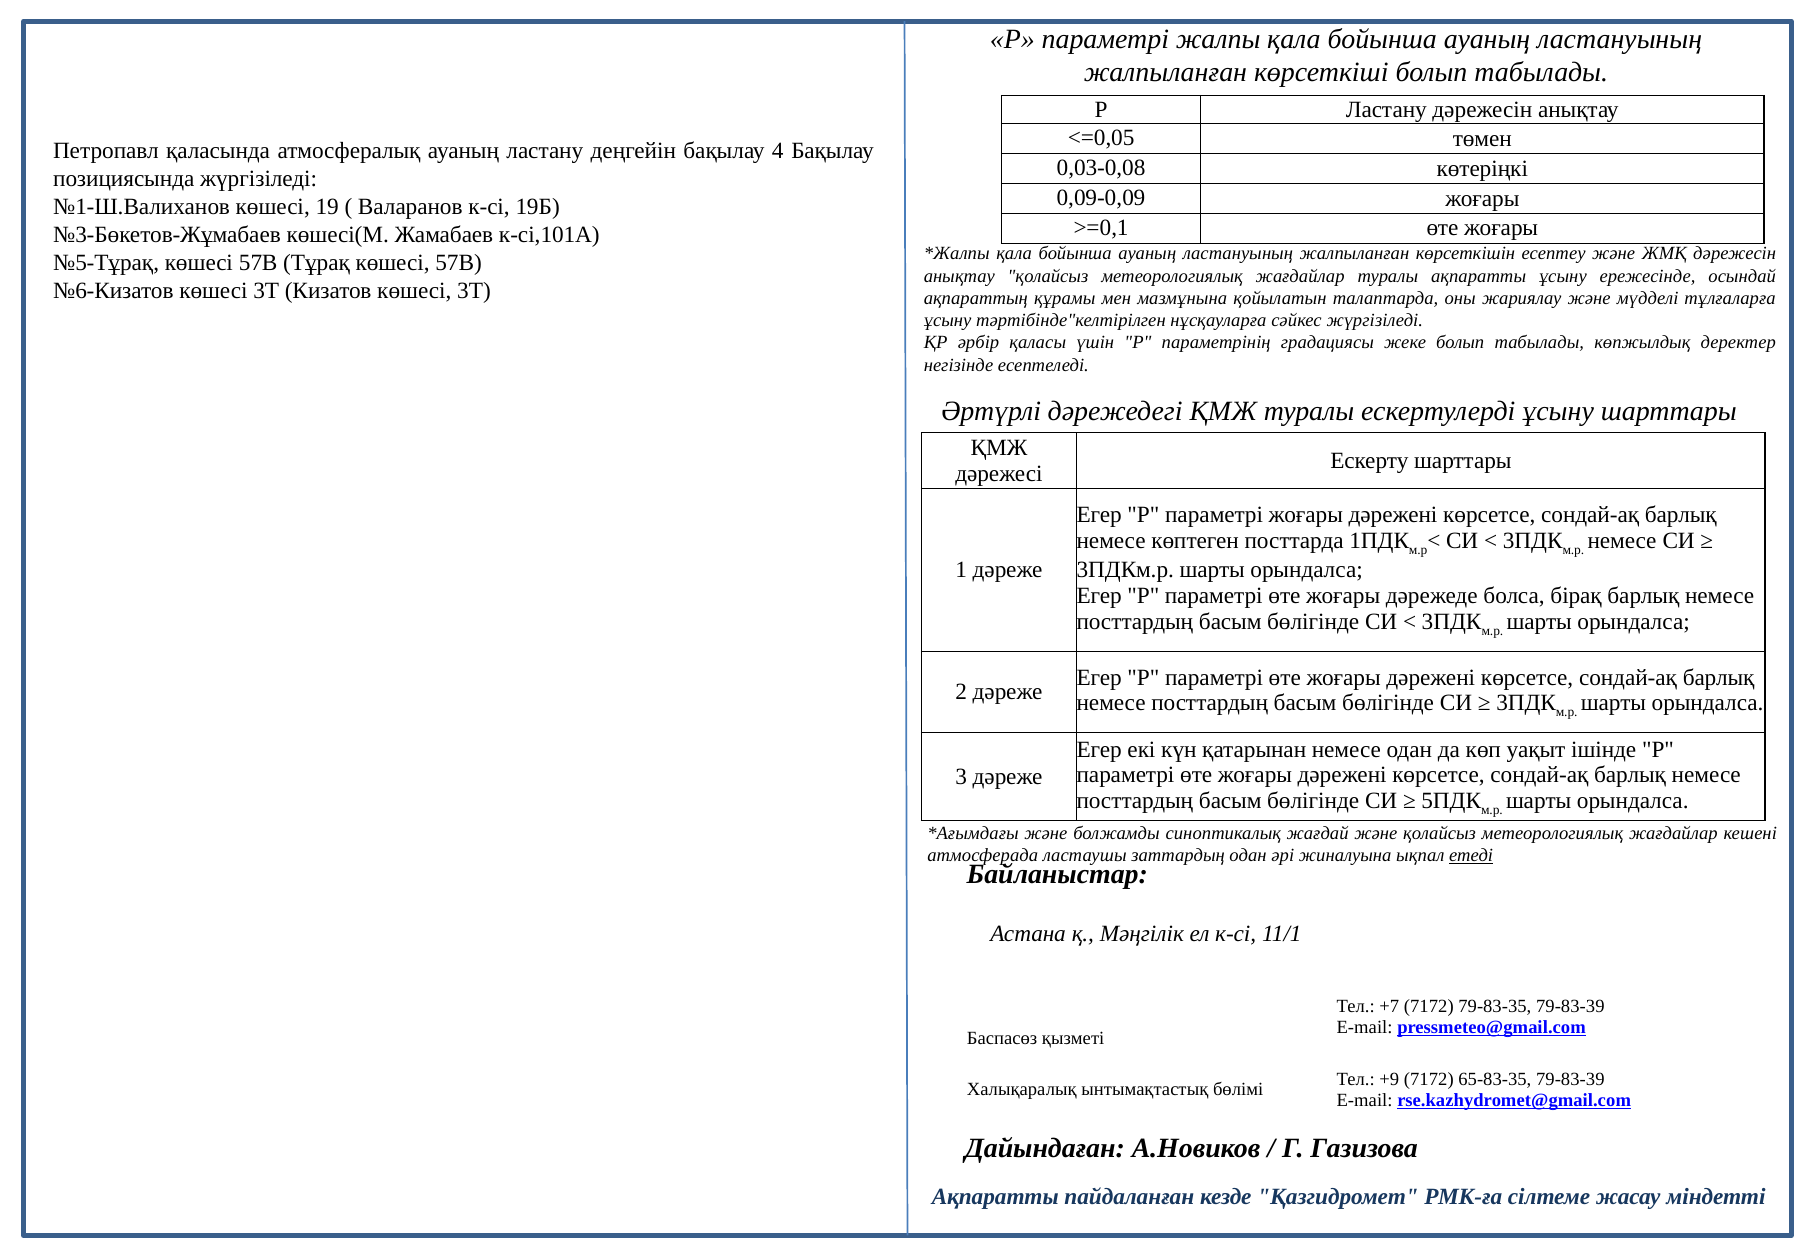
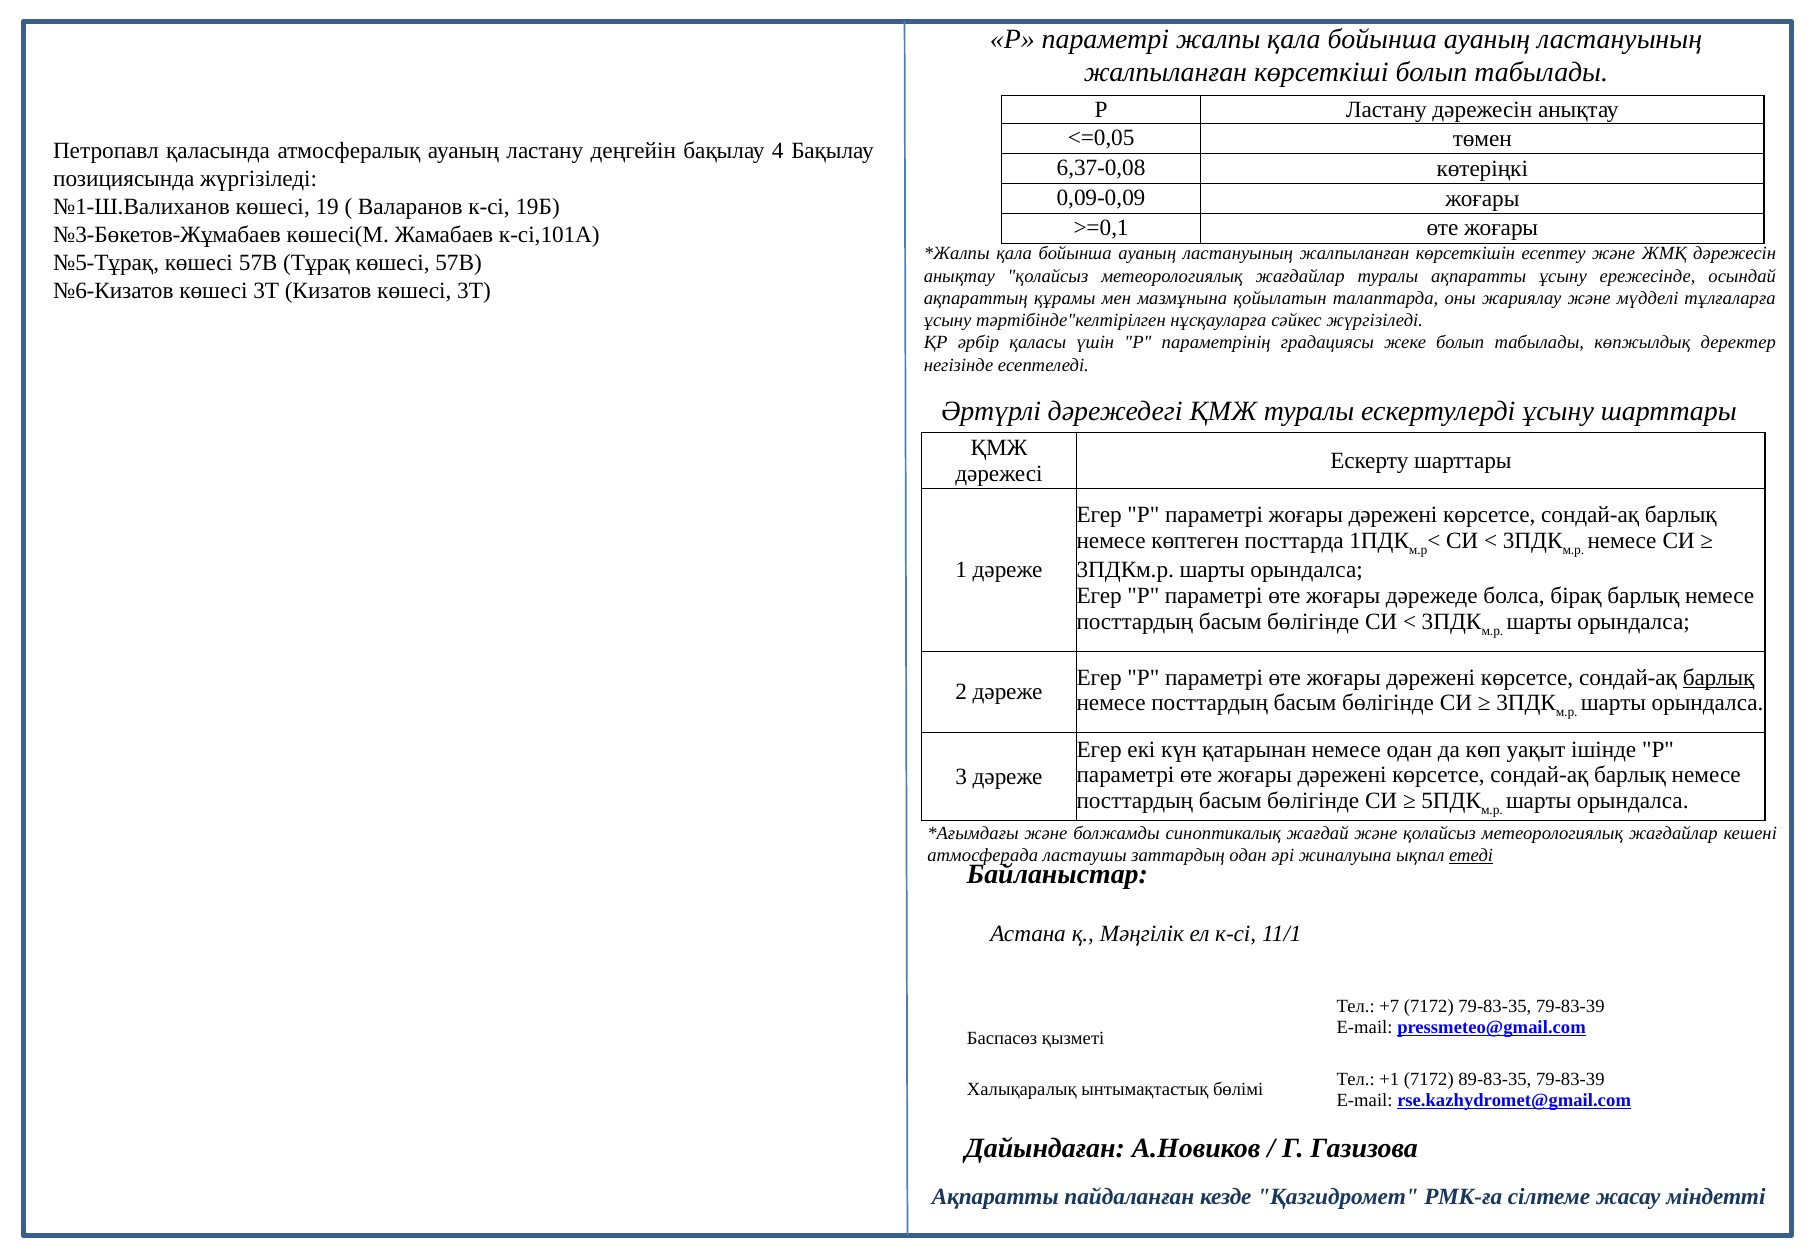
0,03-0,08: 0,03-0,08 -> 6,37-0,08
барлық at (1719, 677) underline: none -> present
+9: +9 -> +1
65-83-35: 65-83-35 -> 89-83-35
